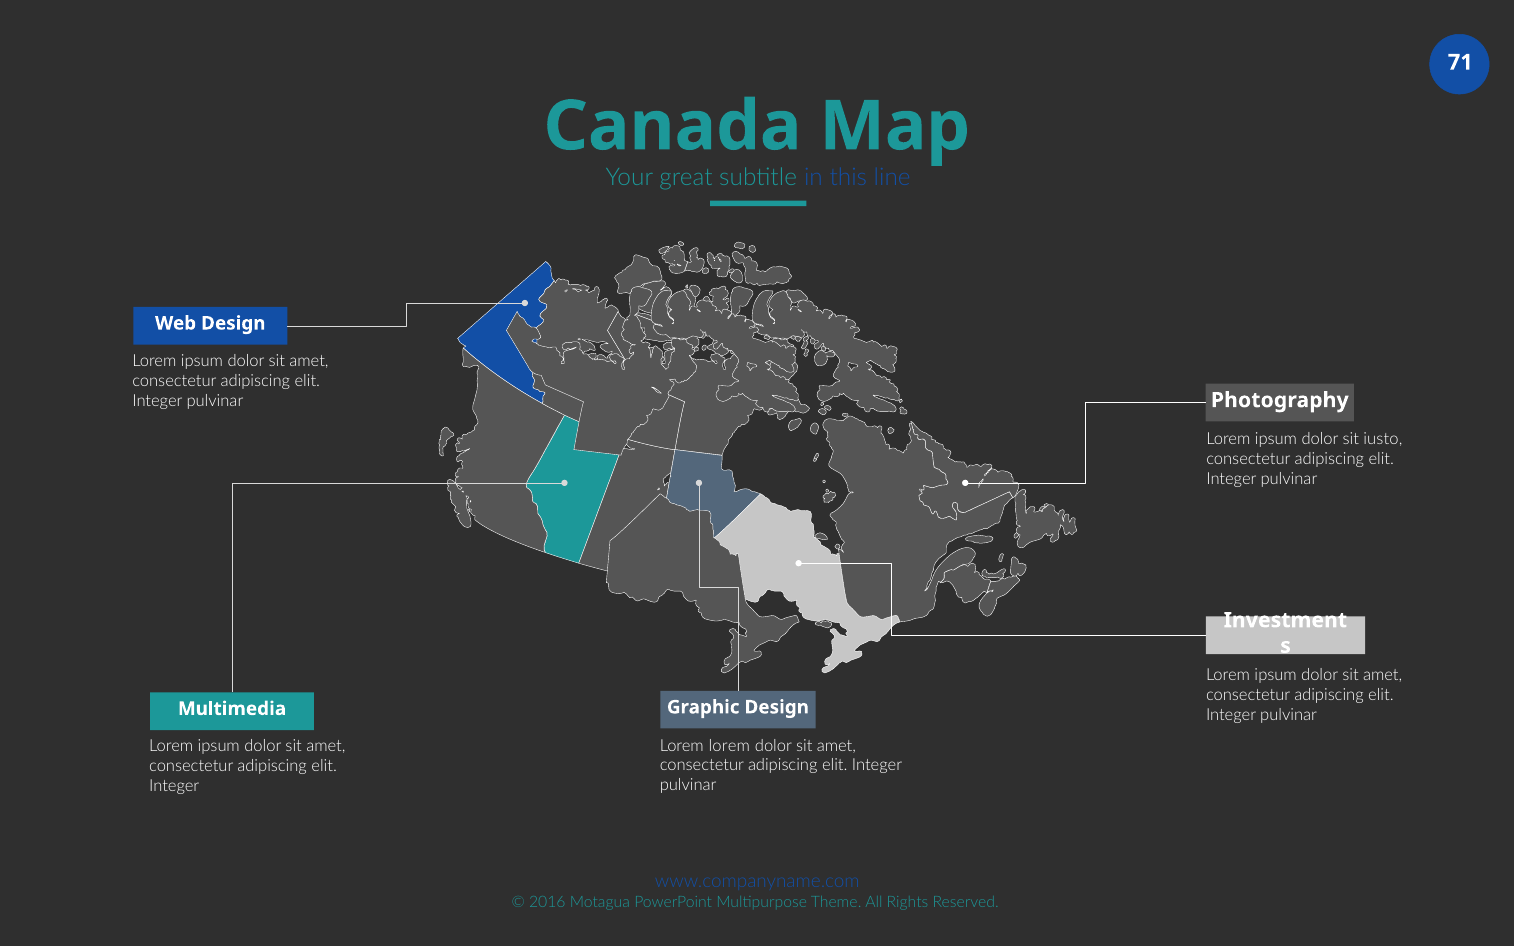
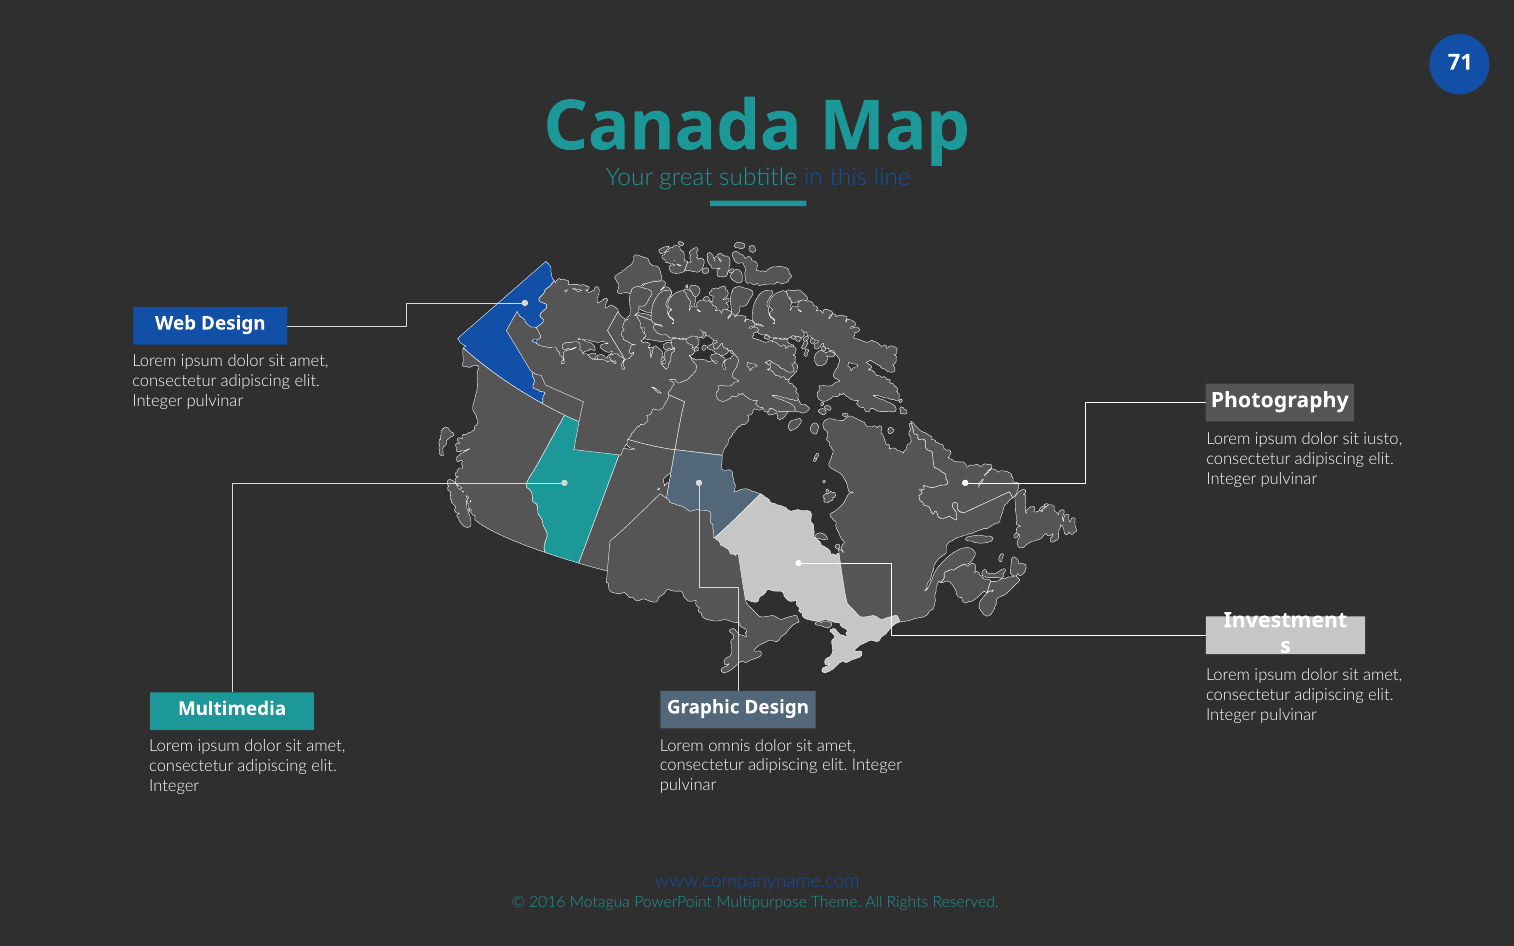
Lorem lorem: lorem -> omnis
